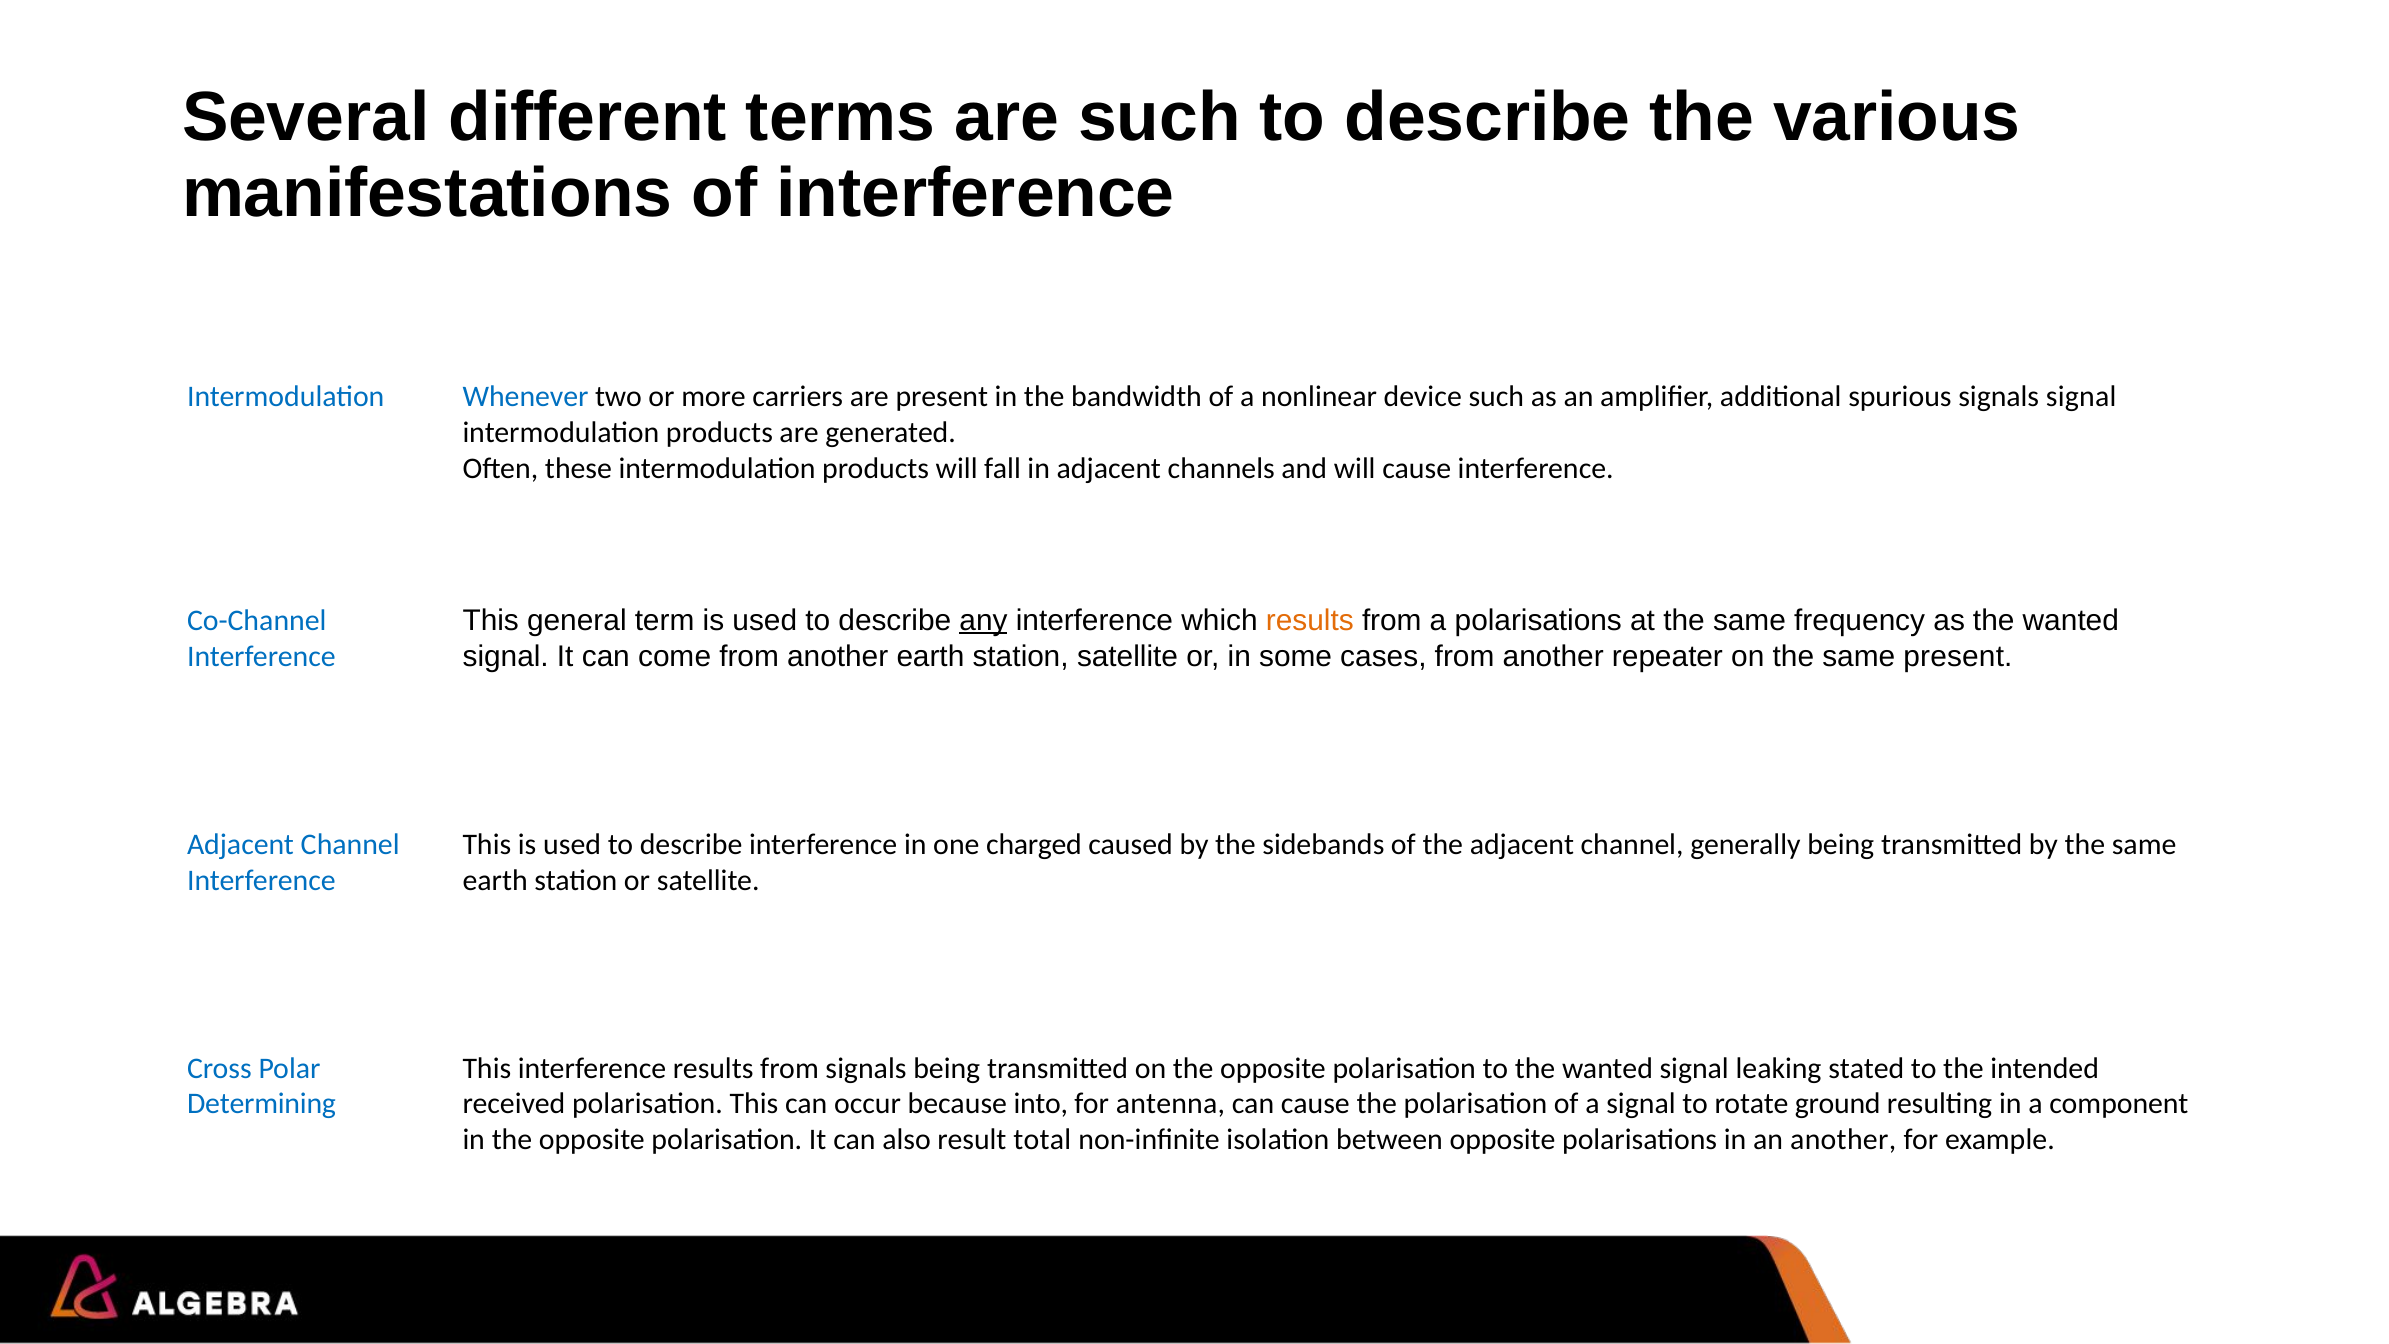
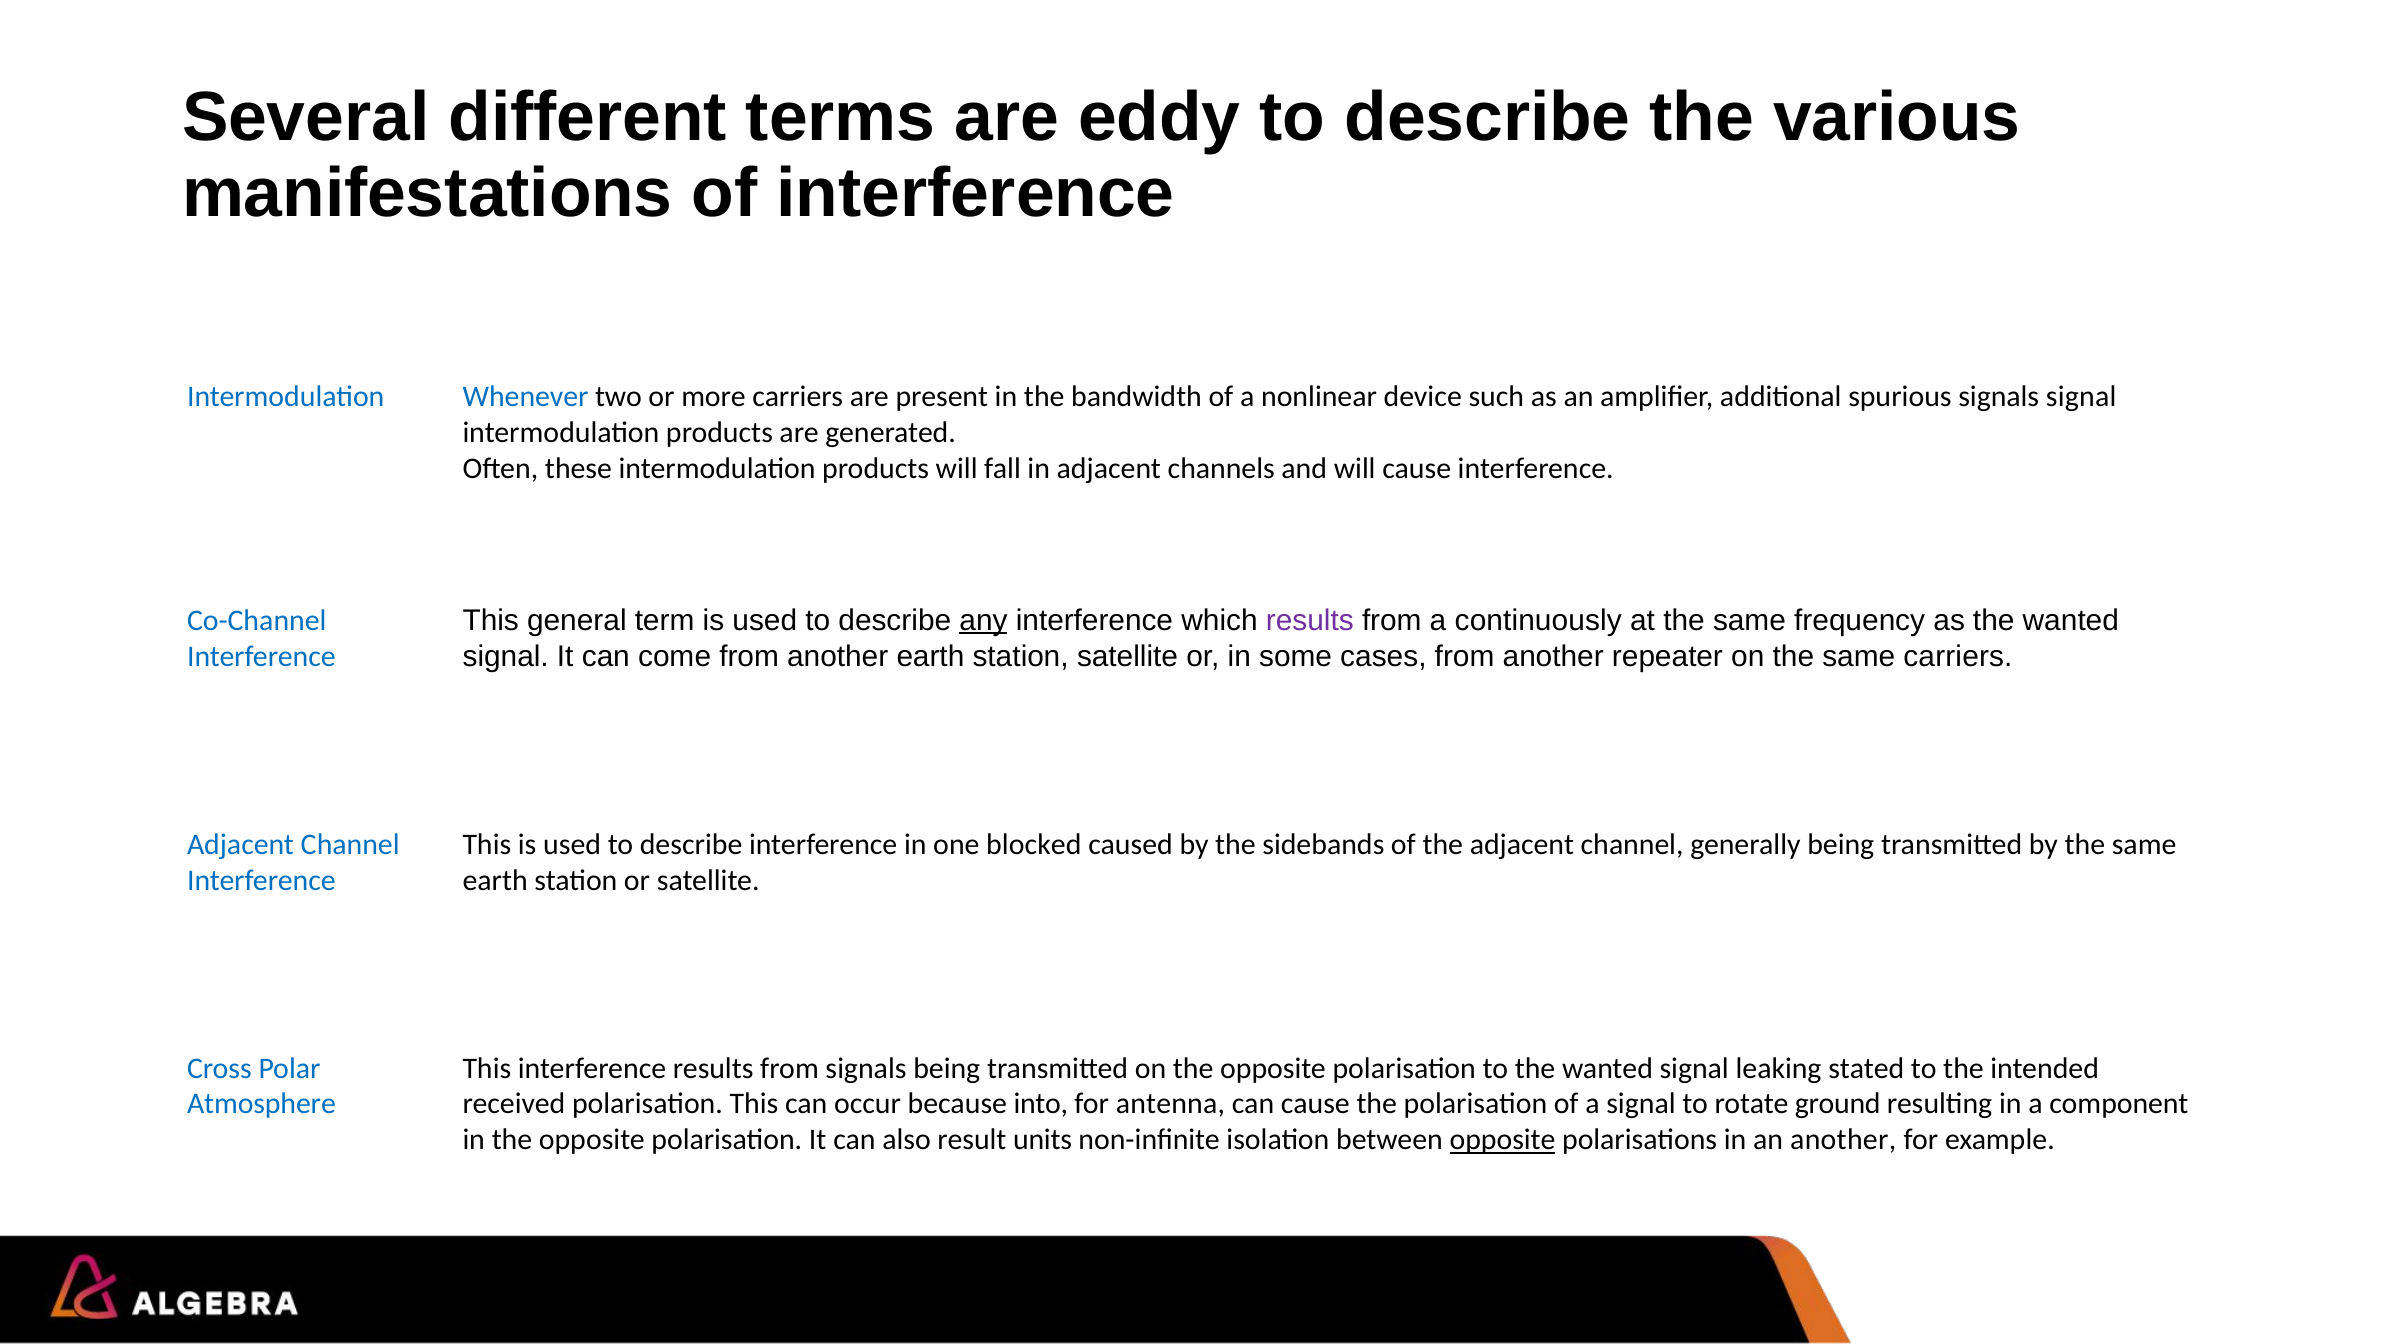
are such: such -> eddy
results at (1310, 620) colour: orange -> purple
a polarisations: polarisations -> continuously
same present: present -> carriers
charged: charged -> blocked
Determining: Determining -> Atmosphere
total: total -> units
opposite at (1503, 1140) underline: none -> present
